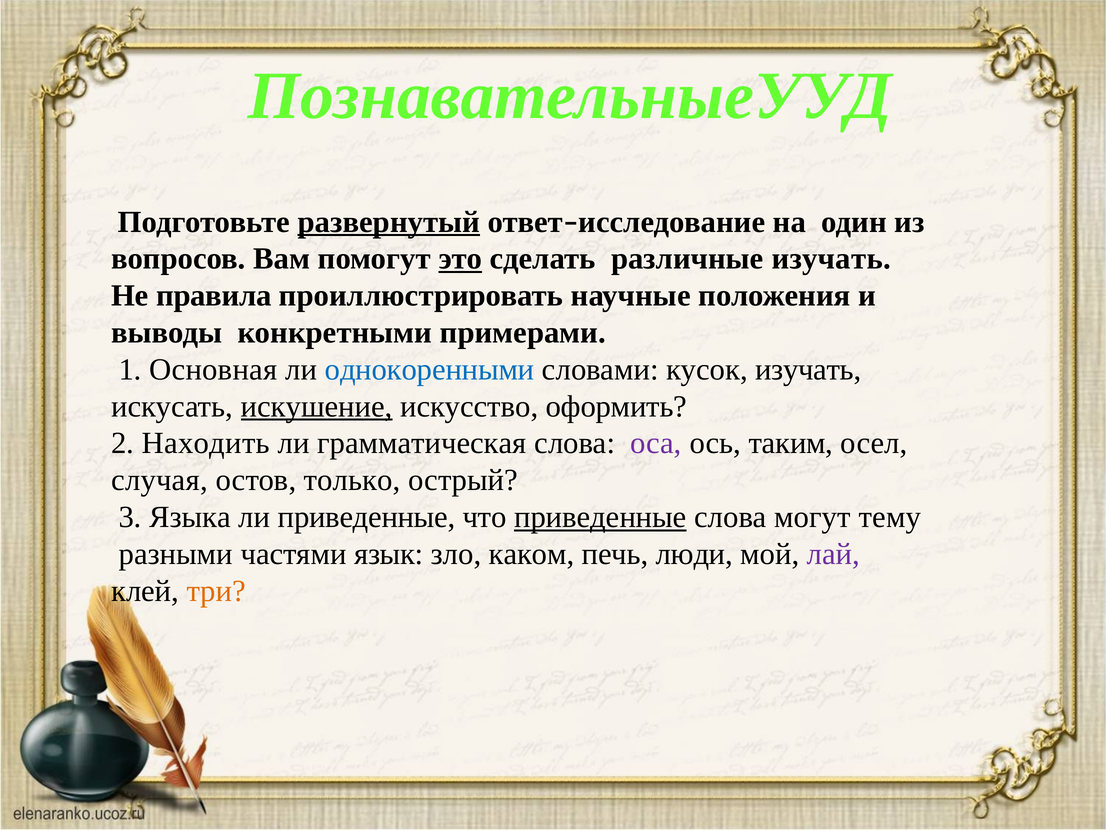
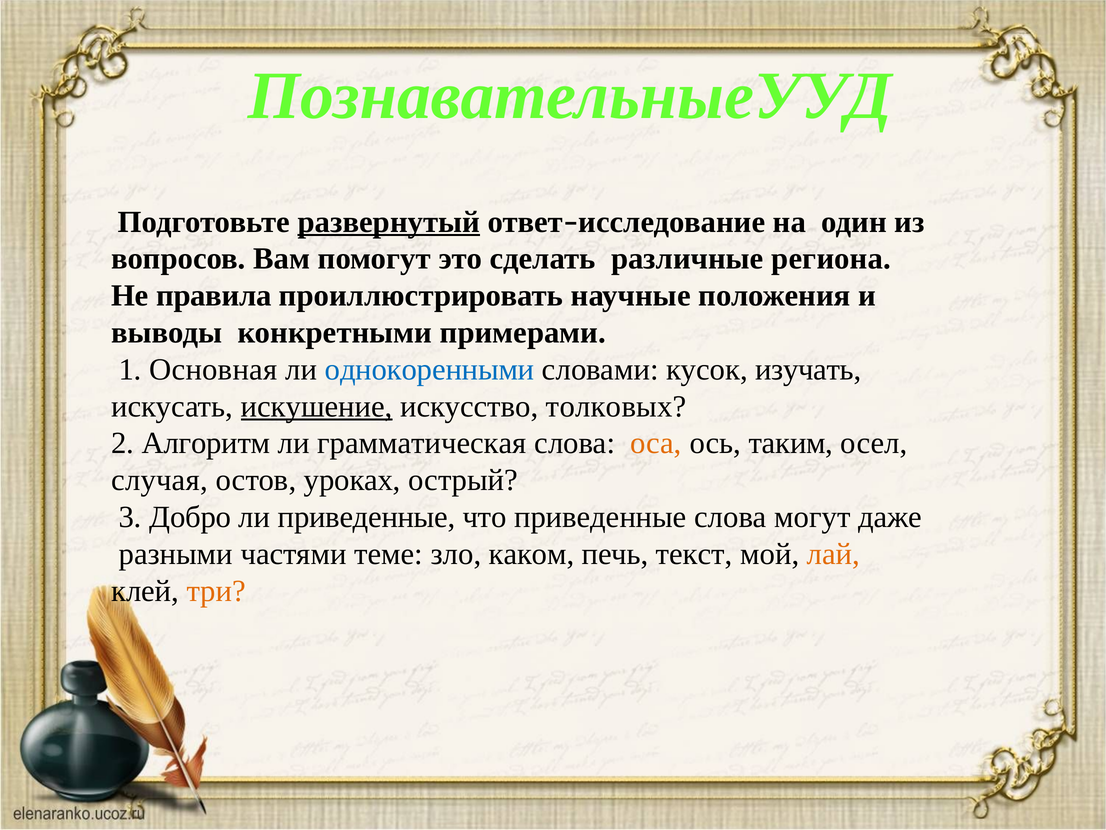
это underline: present -> none
различные изучать: изучать -> региона
оформить: оформить -> толковых
Находить: Находить -> Алгоритм
оса colour: purple -> orange
только: только -> уроках
Языка: Языка -> Добро
приведенные at (600, 517) underline: present -> none
тему: тему -> даже
язык: язык -> теме
люди: люди -> текст
лай colour: purple -> orange
